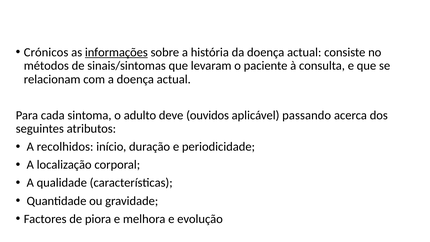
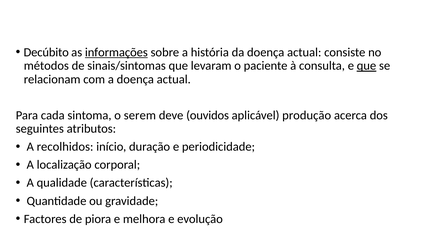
Crónicos: Crónicos -> Decúbito
que at (367, 66) underline: none -> present
adulto: adulto -> serem
passando: passando -> produção
